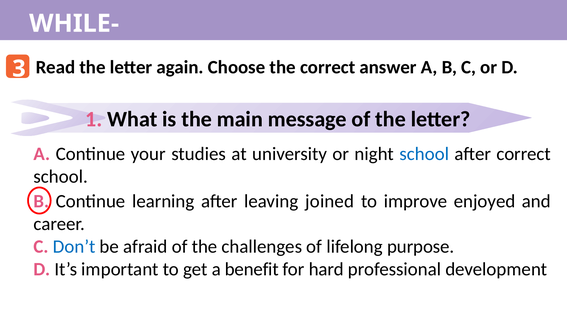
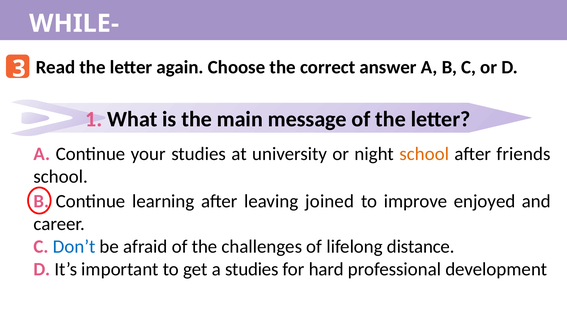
school at (424, 154) colour: blue -> orange
after correct: correct -> friends
purpose: purpose -> distance
a benefit: benefit -> studies
